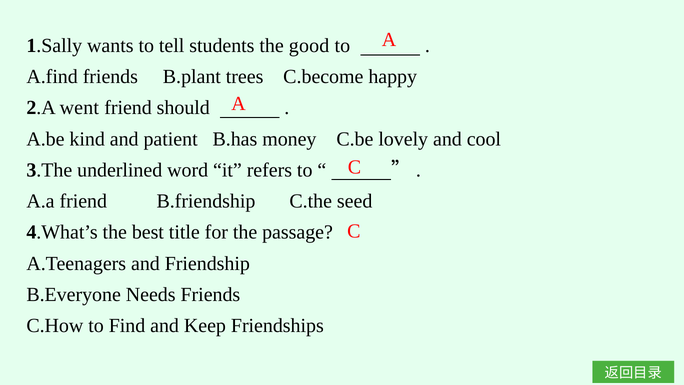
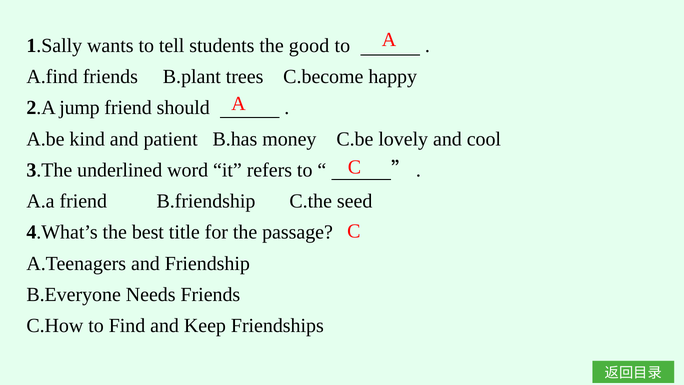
went: went -> jump
